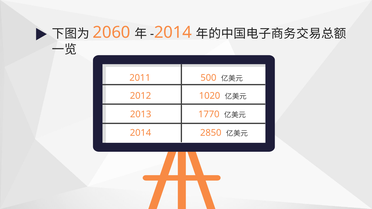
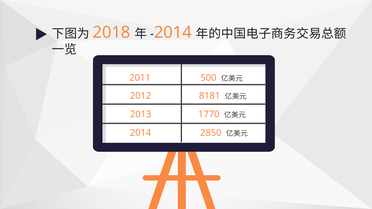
2060: 2060 -> 2018
1020: 1020 -> 8181
